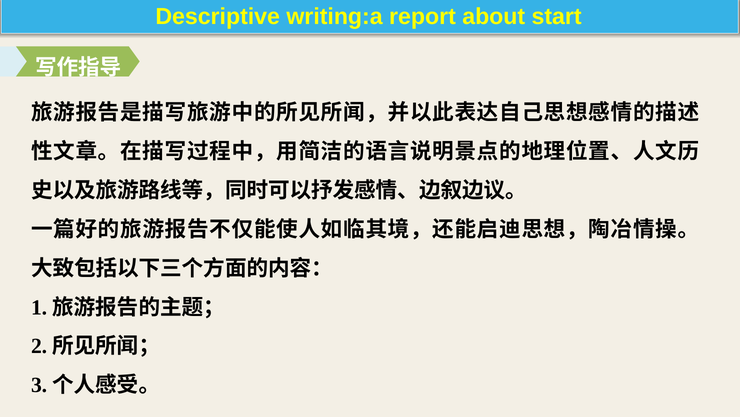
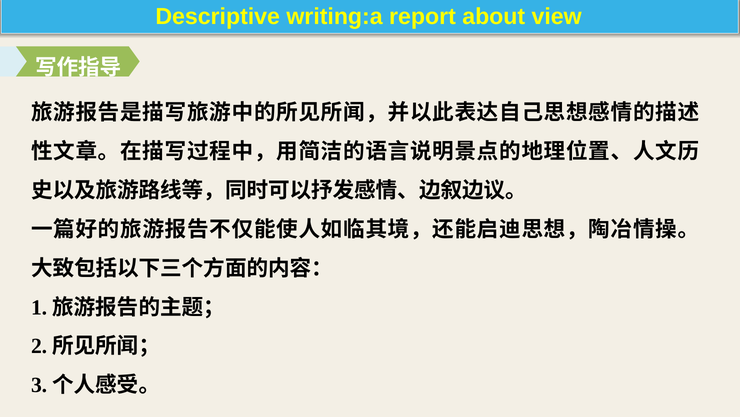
start: start -> view
